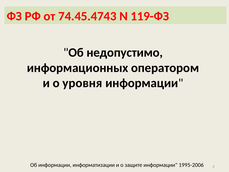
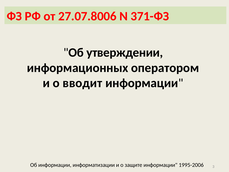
74.45.4743: 74.45.4743 -> 27.07.8006
119-ФЗ: 119-ФЗ -> 371-ФЗ
недопустимо: недопустимо -> утверждении
уровня: уровня -> вводит
